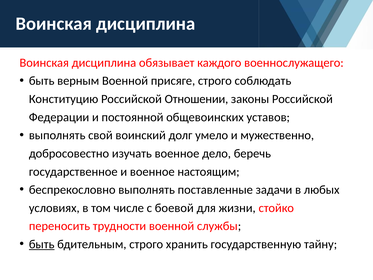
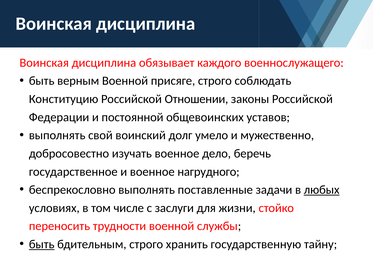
настоящим: настоящим -> нагрудного
любых underline: none -> present
боевой: боевой -> заслуги
